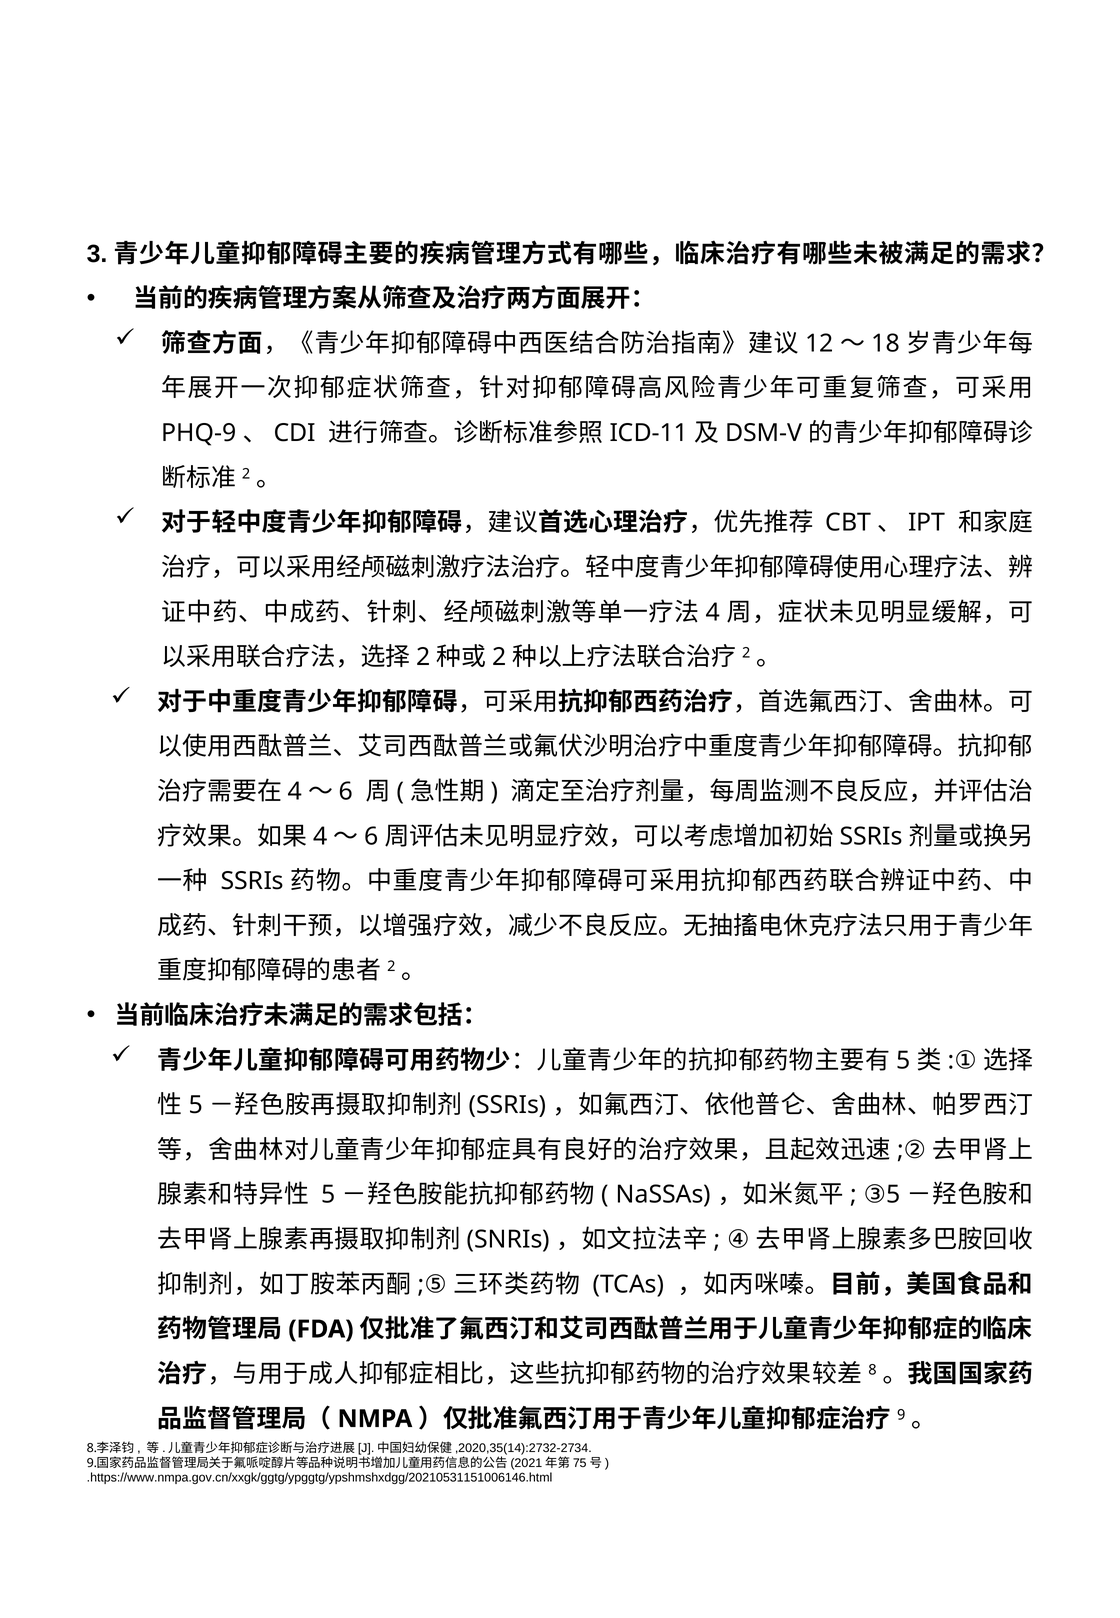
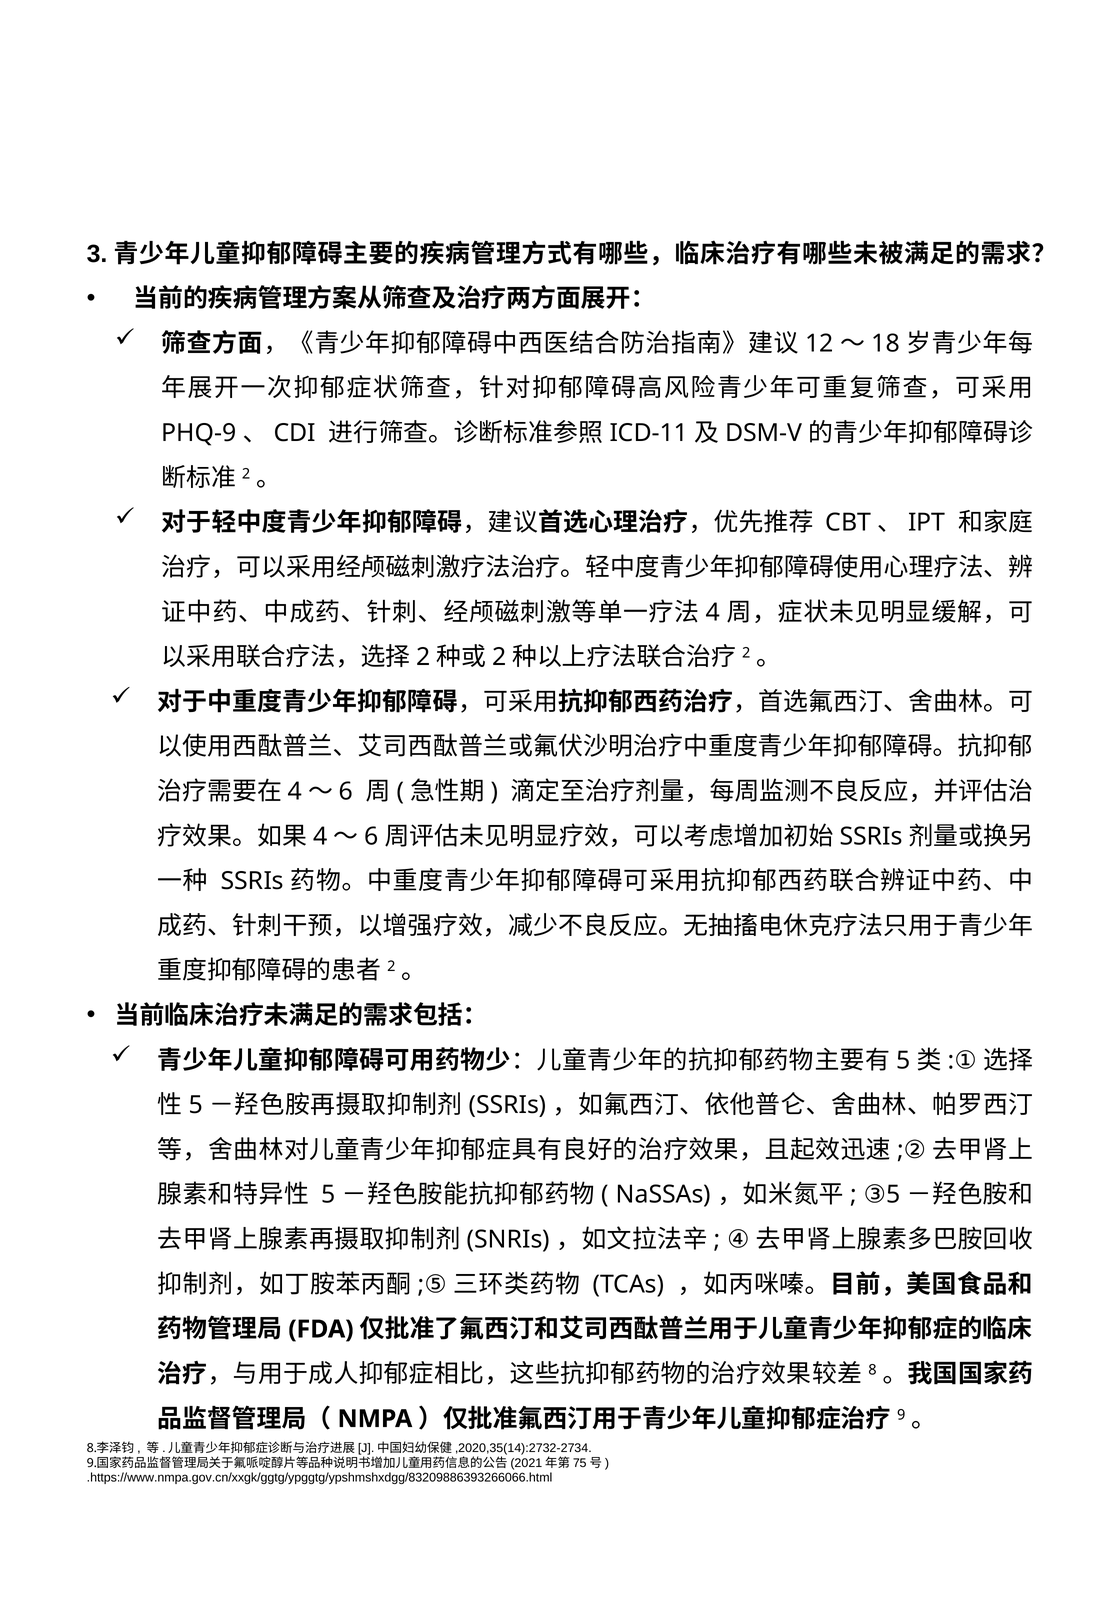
.https://www.nmpa.gov.cn/xxgk/ggtg/ypggtg/ypshmshxdgg/20210531151006146.html: .https://www.nmpa.gov.cn/xxgk/ggtg/ypggtg/ypshmshxdgg/20210531151006146.html -> .https://www.nmpa.gov.cn/xxgk/ggtg/ypggtg/ypshmshxdgg/83209886393266066.html
